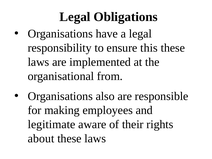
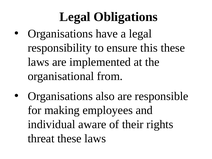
legitimate: legitimate -> individual
about: about -> threat
